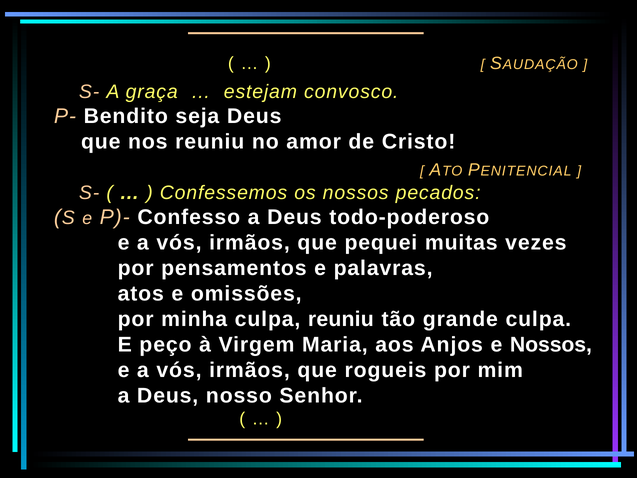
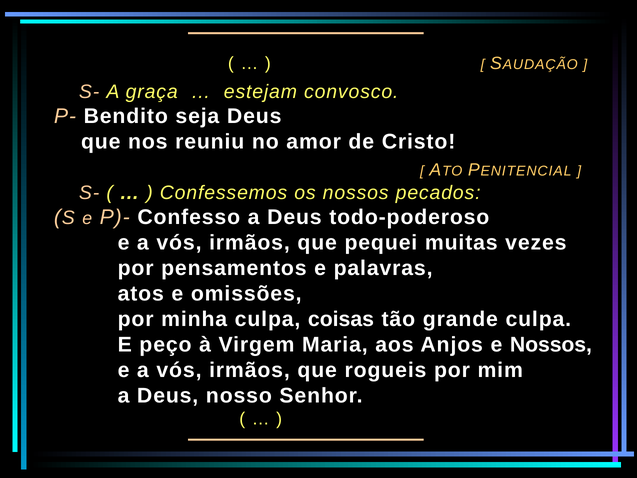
culpa reuniu: reuniu -> coisas
